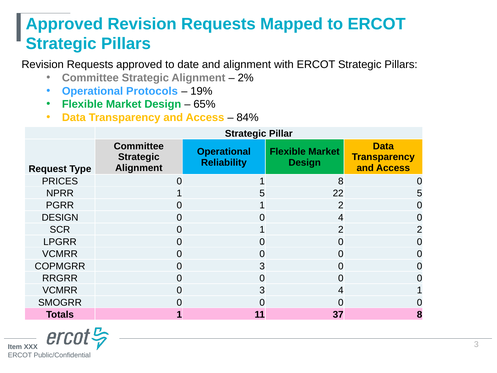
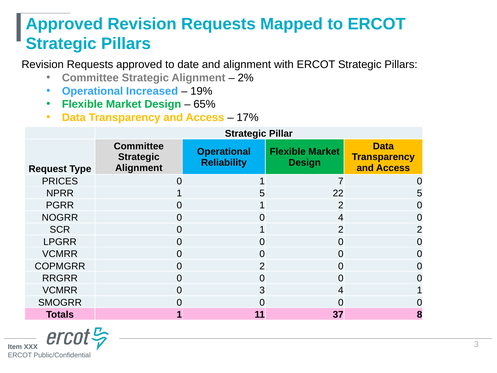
Protocols: Protocols -> Increased
84%: 84% -> 17%
1 8: 8 -> 7
DESIGN at (60, 217): DESIGN -> NOGRR
COPMGRR 0 3: 3 -> 2
